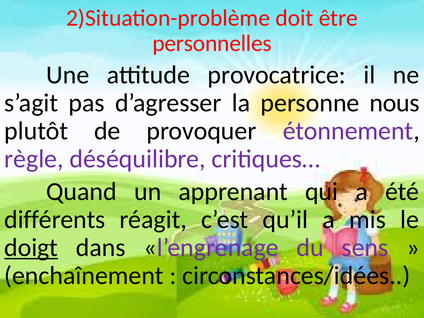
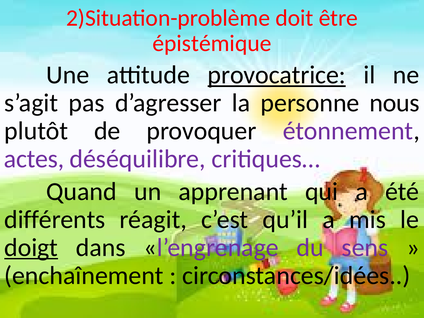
personnelles: personnelles -> épistémique
provocatrice underline: none -> present
règle: règle -> actes
